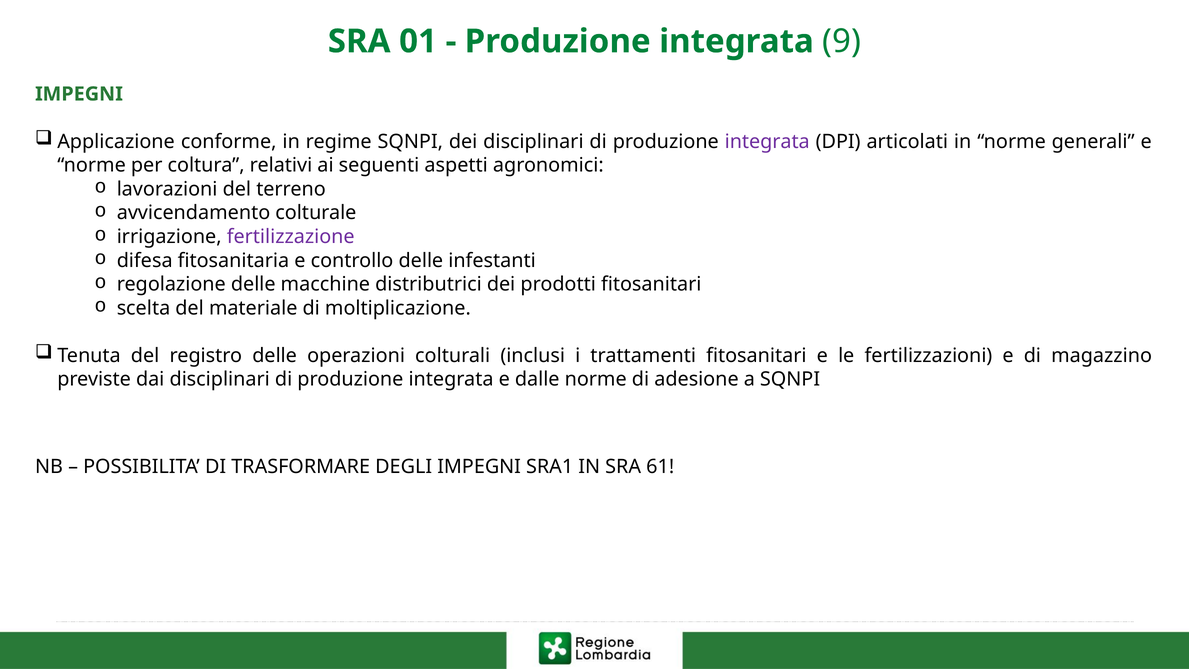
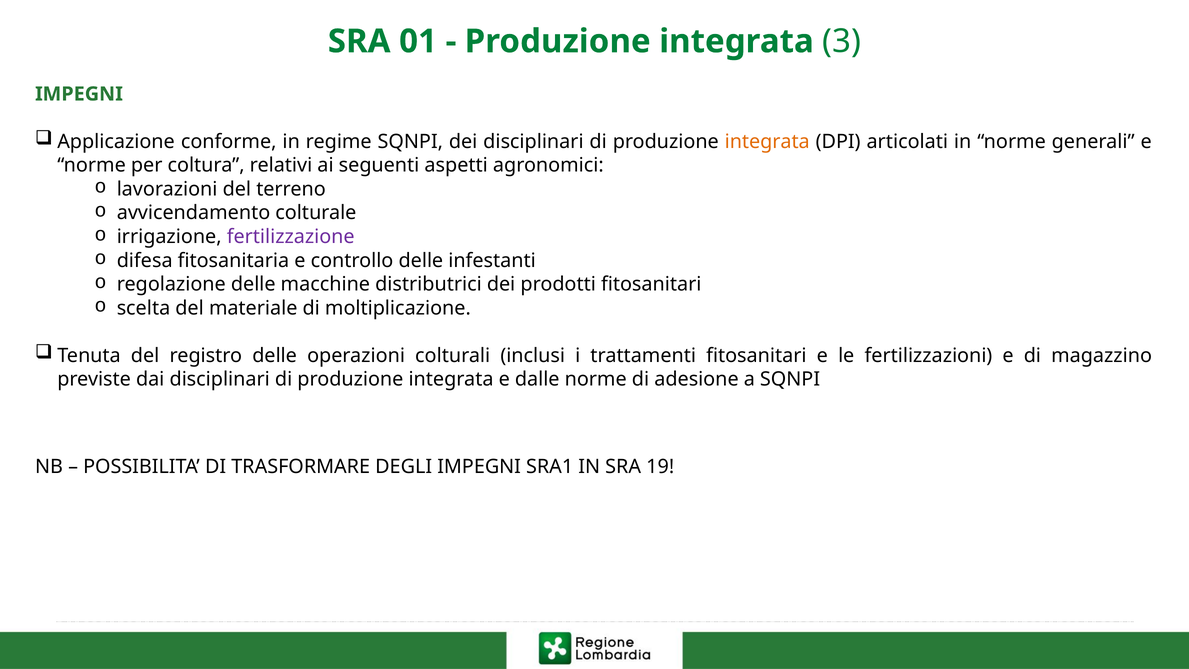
9: 9 -> 3
integrata at (767, 142) colour: purple -> orange
61: 61 -> 19
